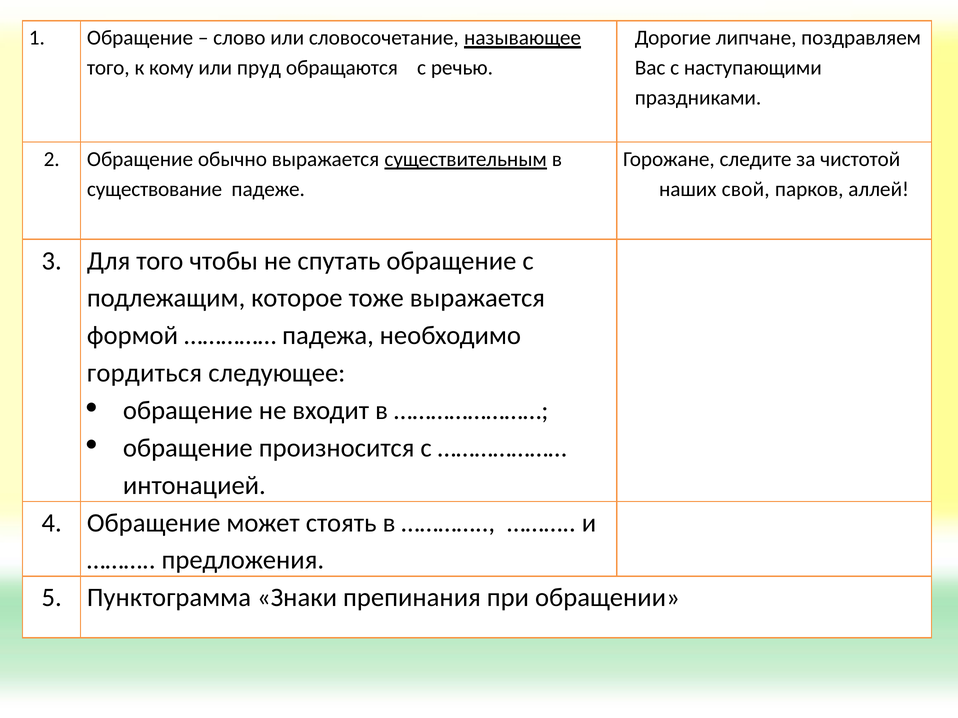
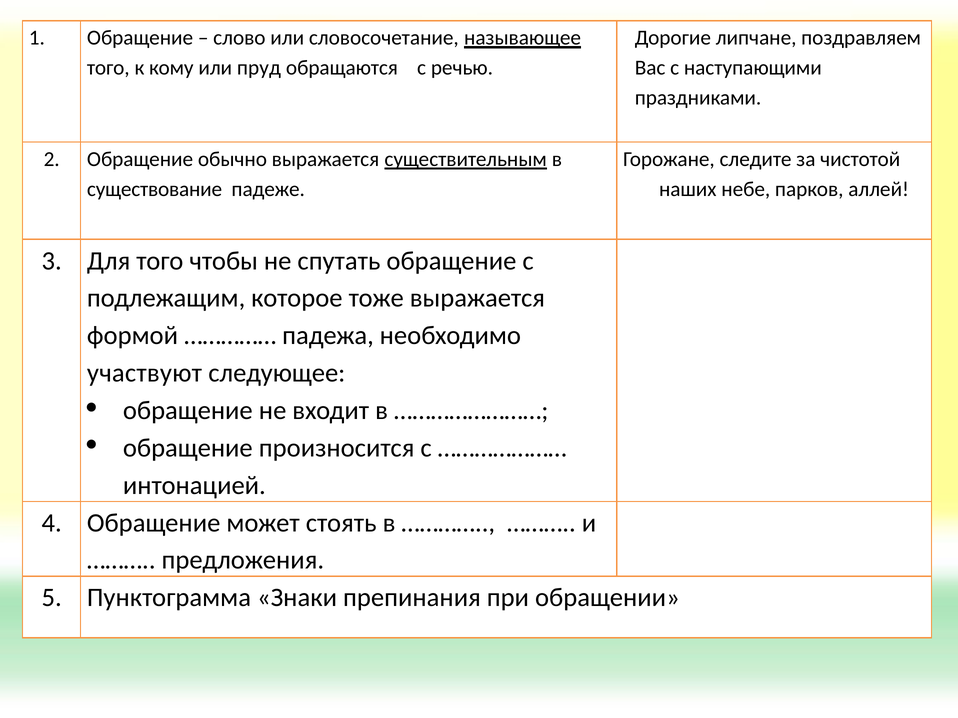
свой: свой -> небе
гордиться: гордиться -> участвуют
